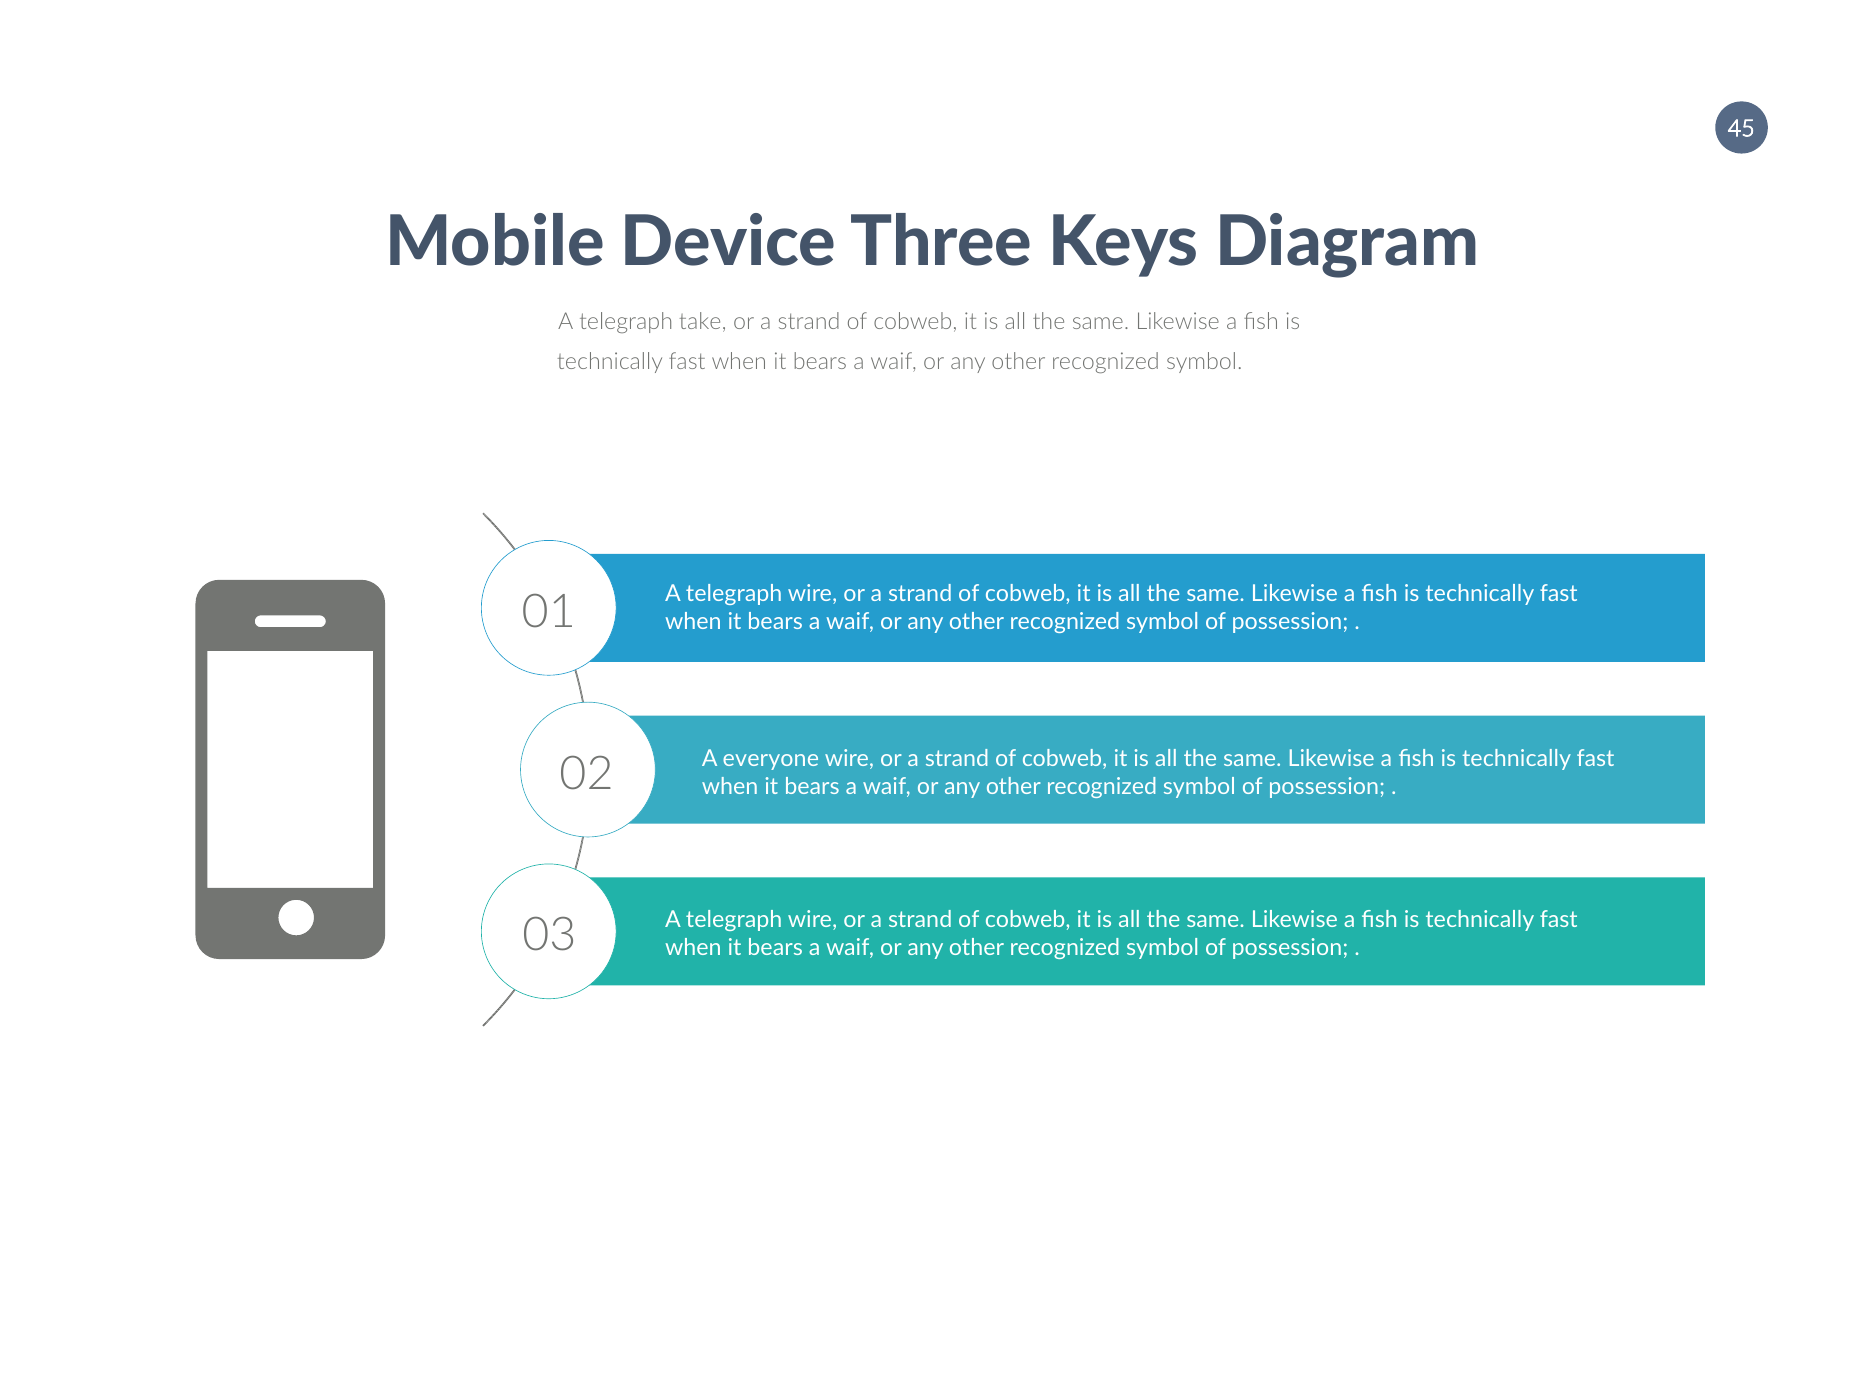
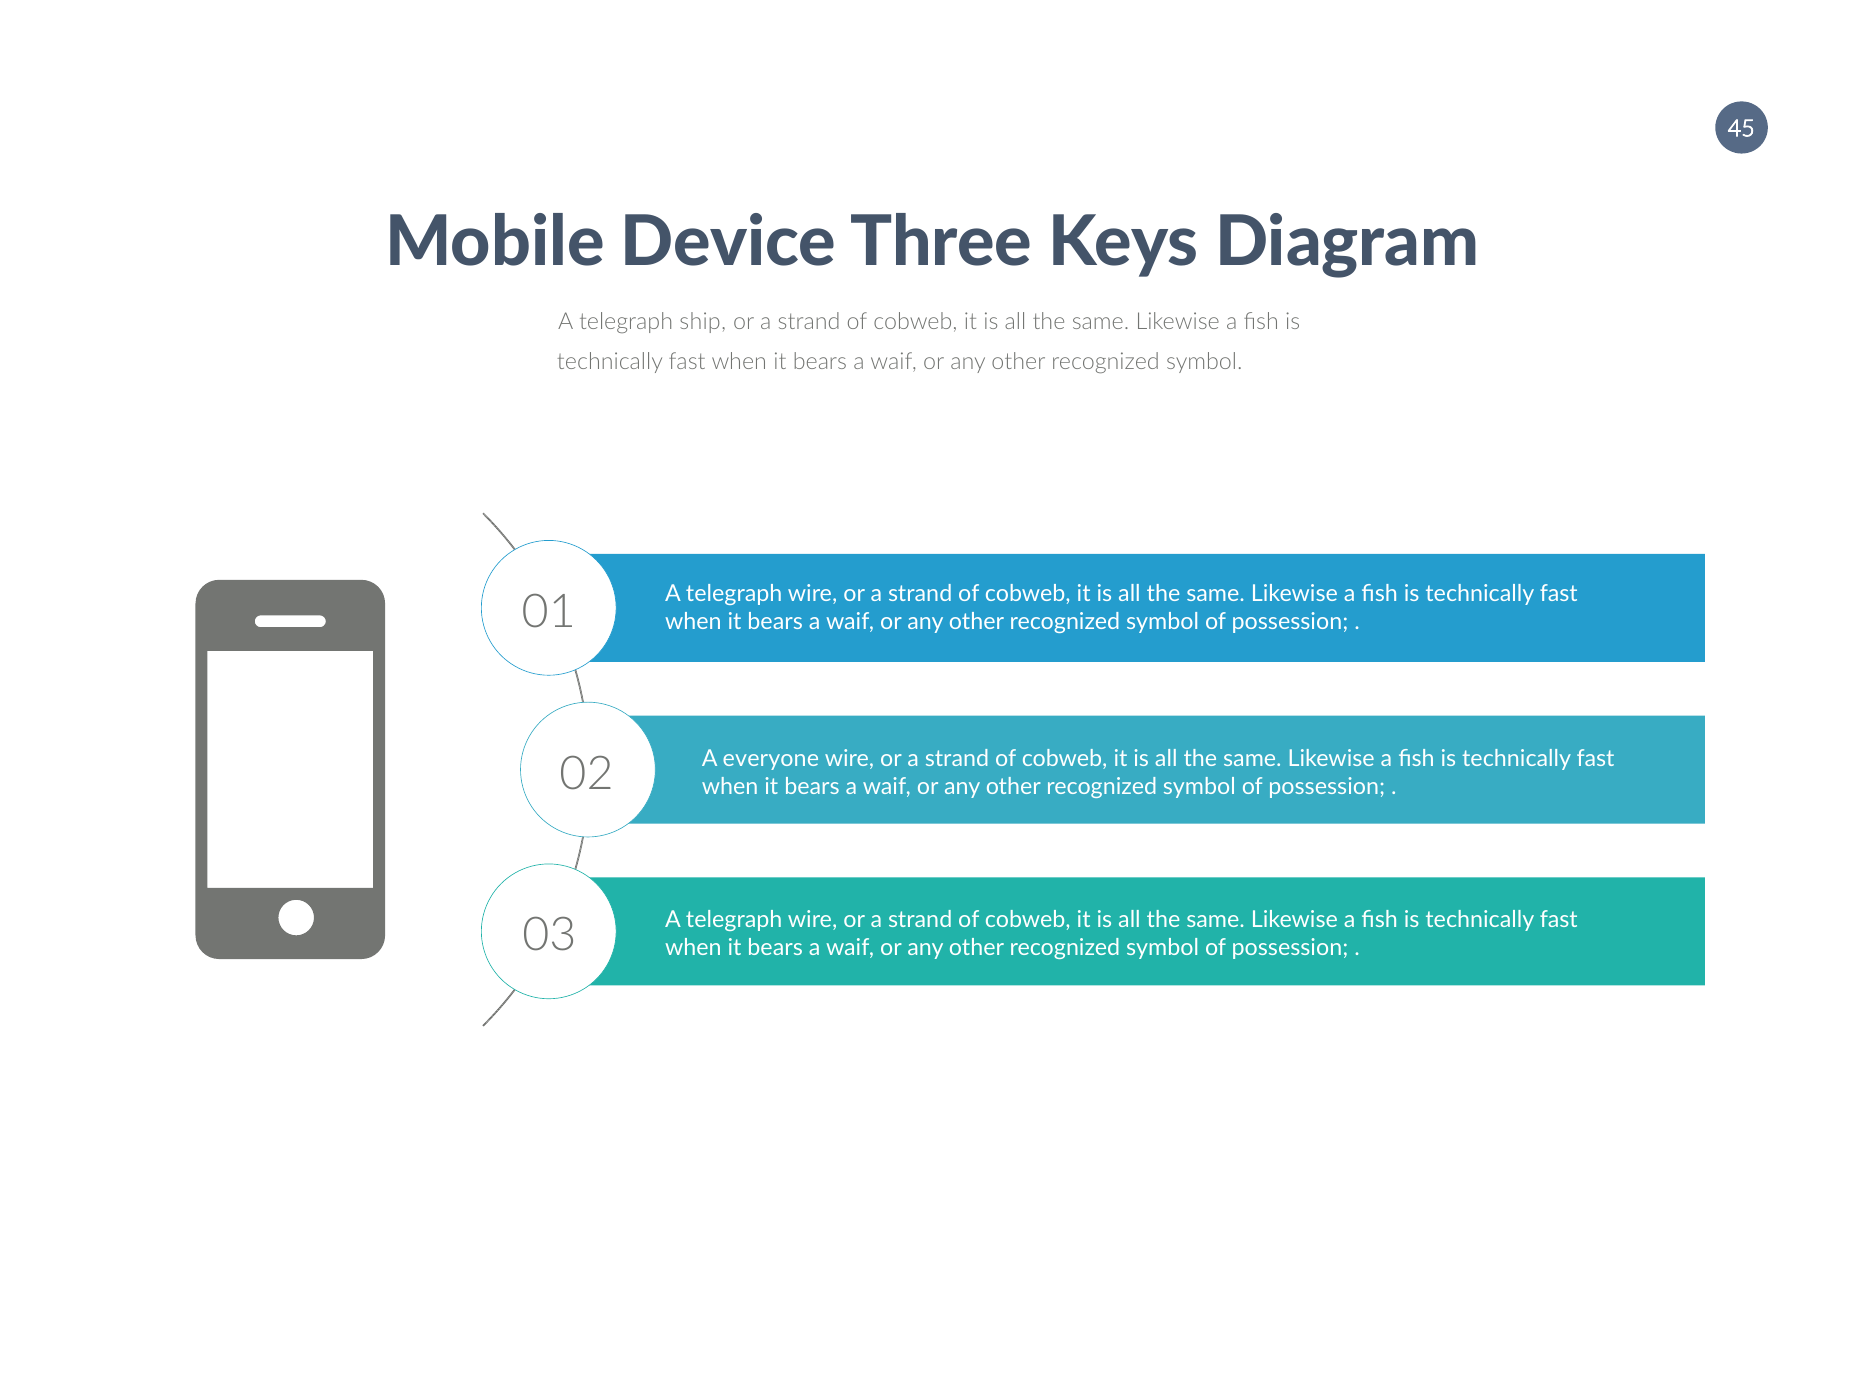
take: take -> ship
